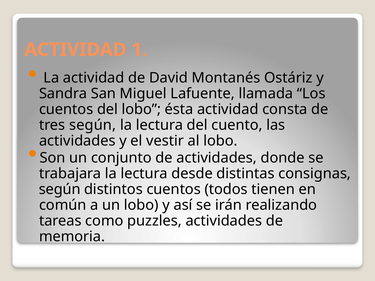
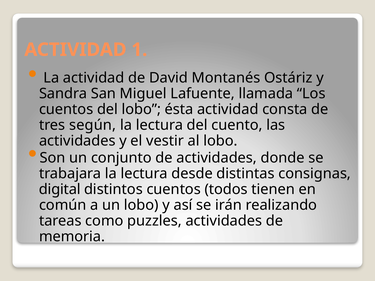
según at (60, 189): según -> digital
